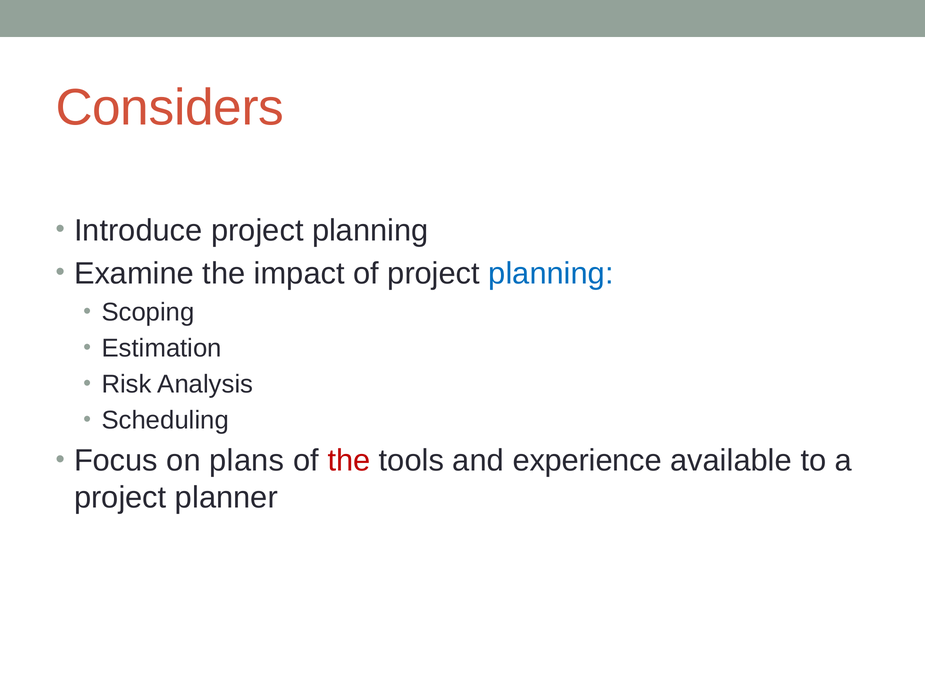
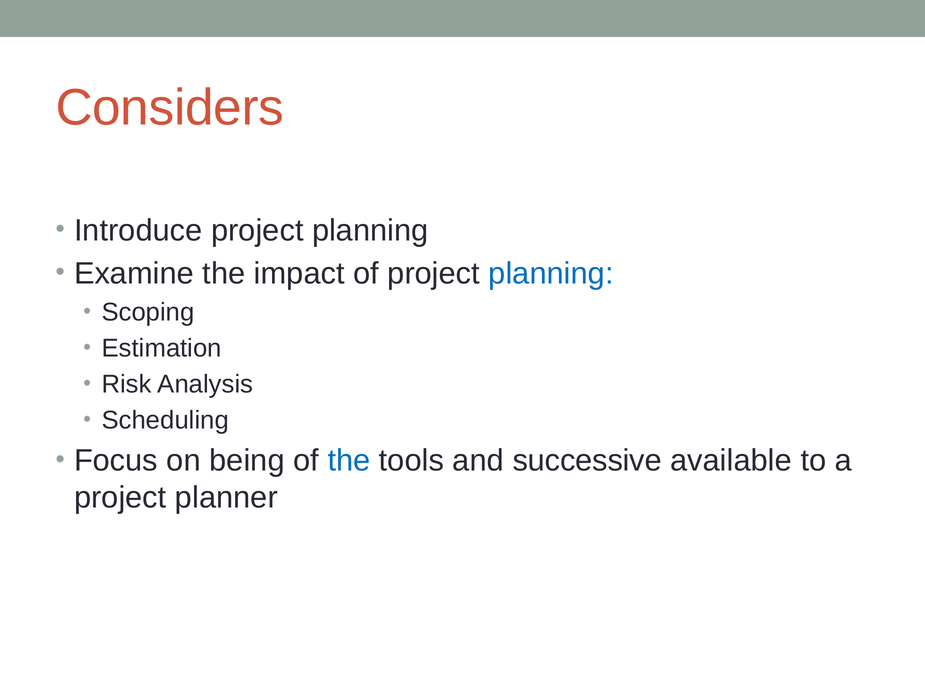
plans: plans -> being
the at (349, 461) colour: red -> blue
experience: experience -> successive
